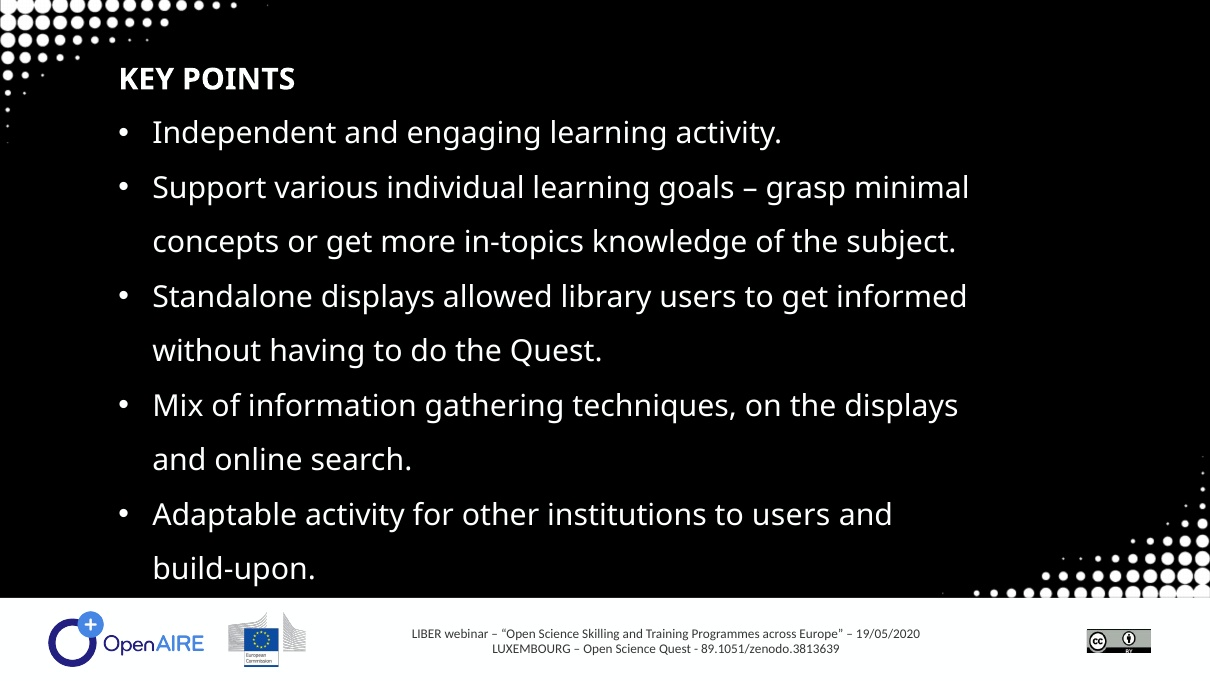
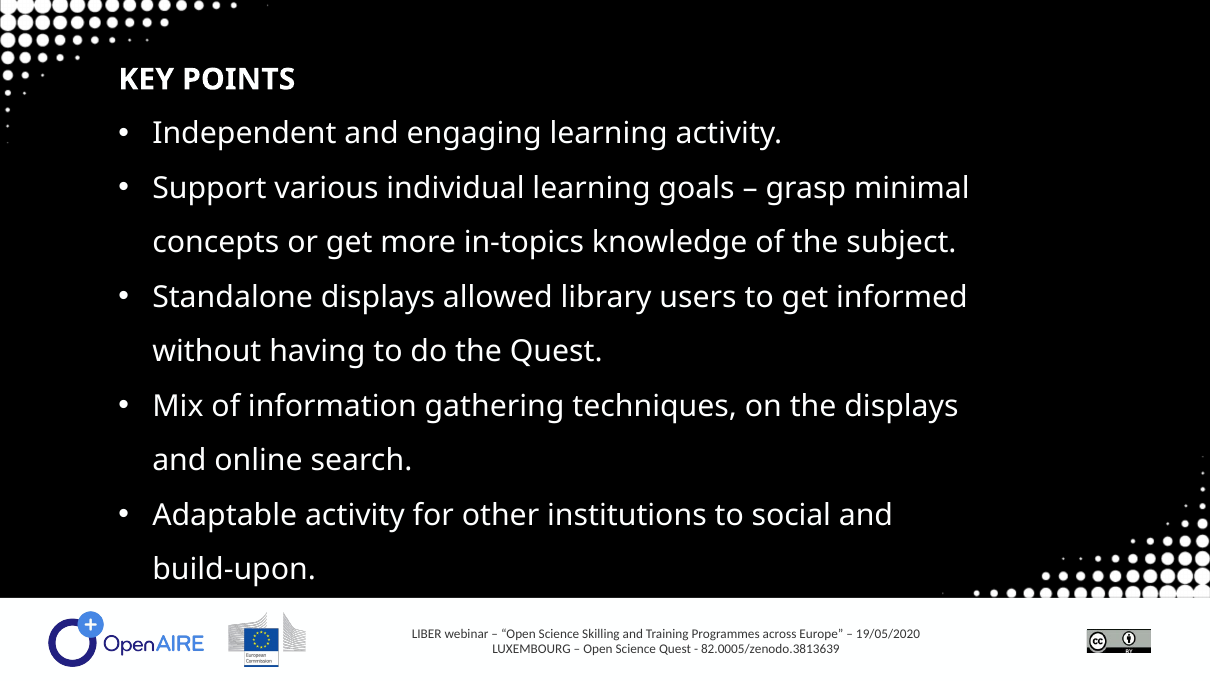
to users: users -> social
89.1051/zenodo.3813639: 89.1051/zenodo.3813639 -> 82.0005/zenodo.3813639
